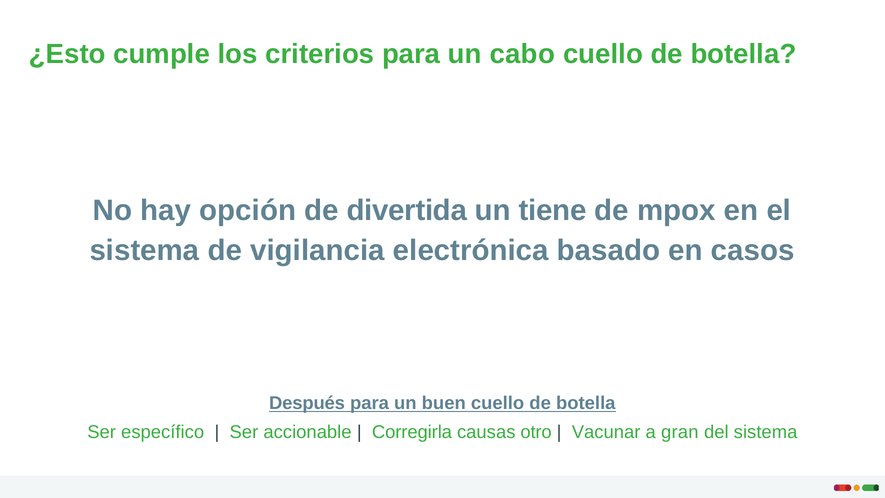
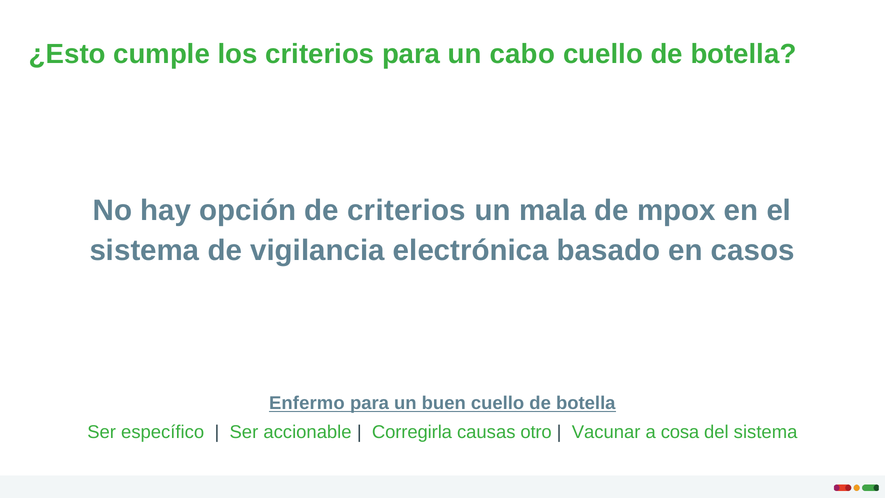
de divertida: divertida -> criterios
tiene: tiene -> mala
Después: Después -> Enfermo
gran: gran -> cosa
